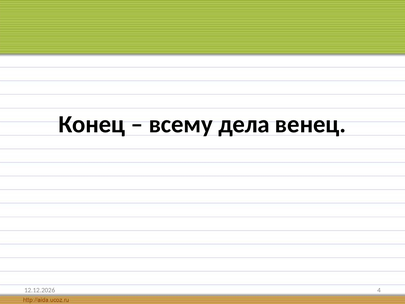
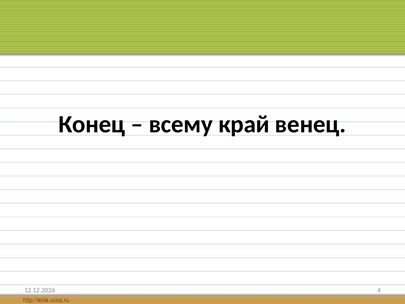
дела: дела -> край
